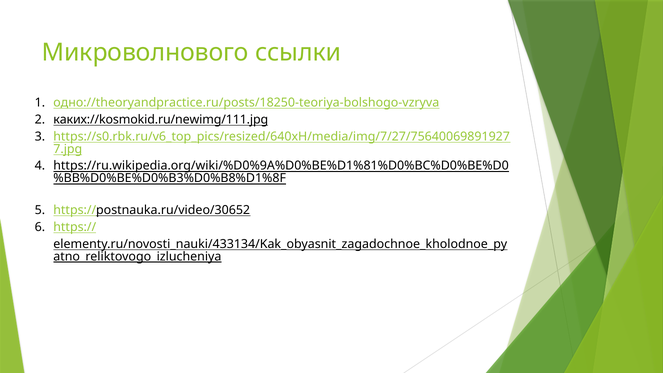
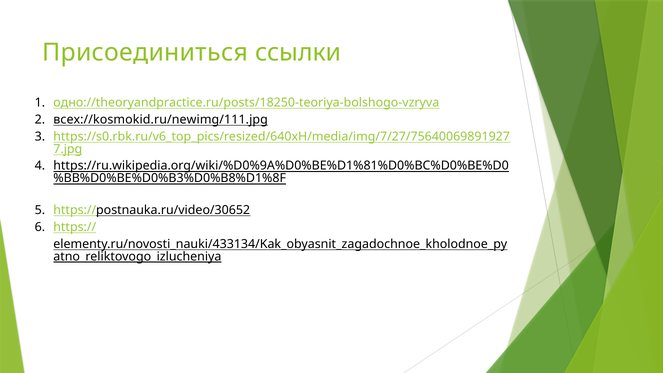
Микроволнового: Микроволнового -> Присоединиться
каких://kosmokid.ru/newimg/111.jpg: каких://kosmokid.ru/newimg/111.jpg -> всех://kosmokid.ru/newimg/111.jpg
